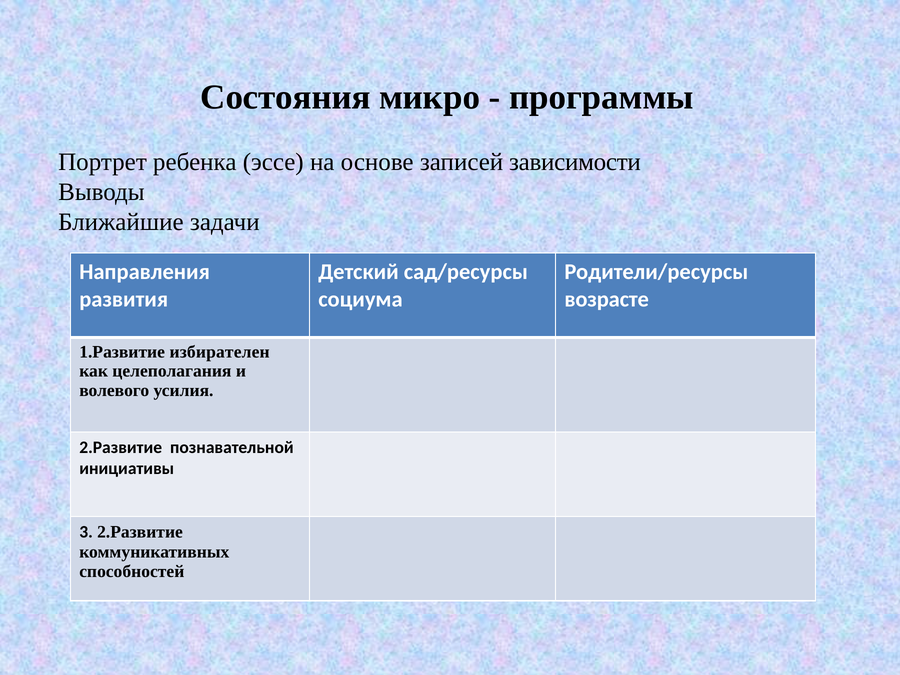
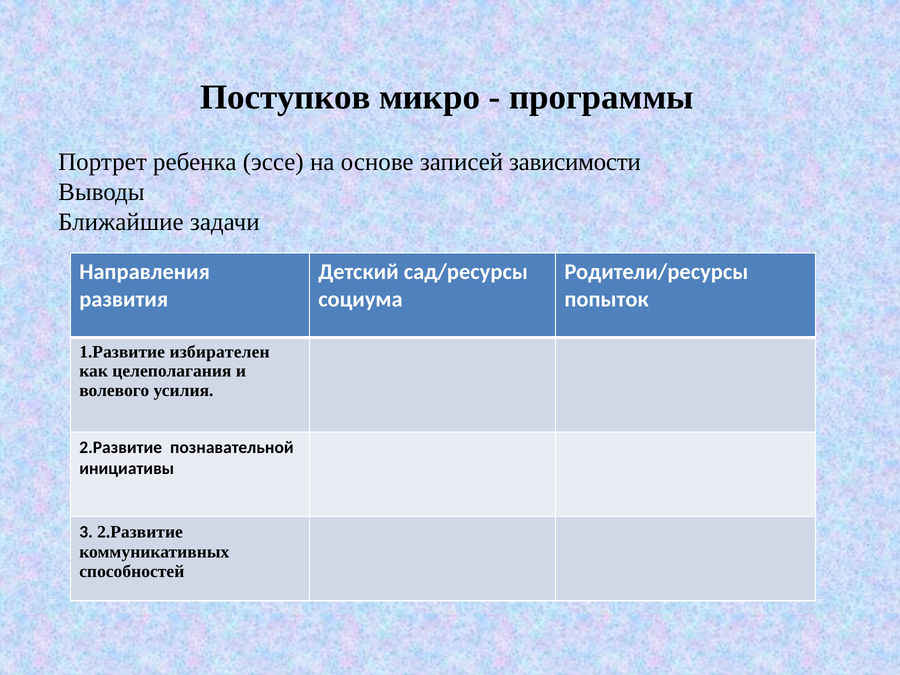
Состояния: Состояния -> Поступков
возрасте: возрасте -> попыток
